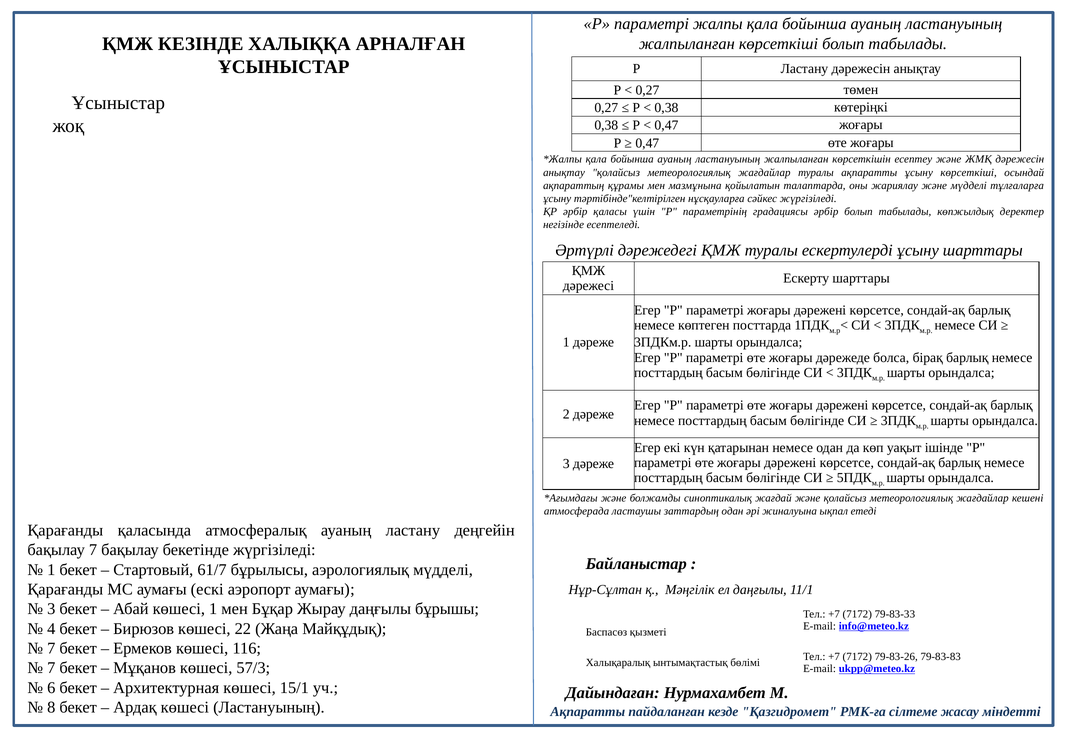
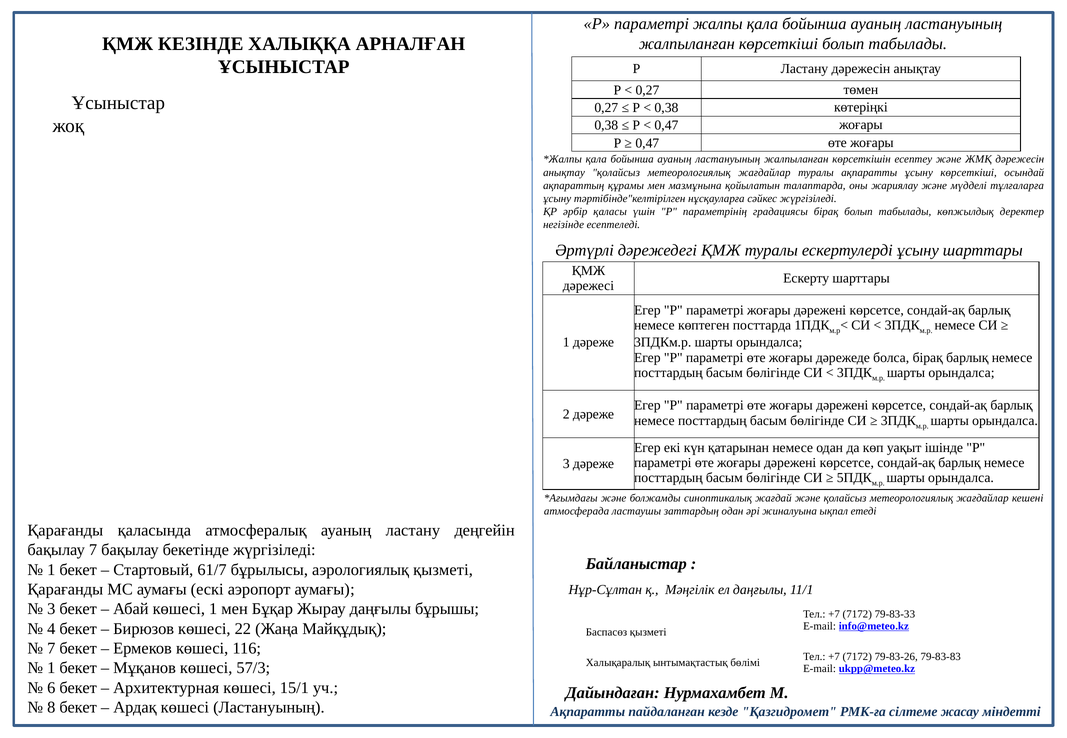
градациясы әрбір: әрбір -> бірақ
аэрологиялық мүдделі: мүдделі -> қызметі
7 at (51, 669): 7 -> 1
